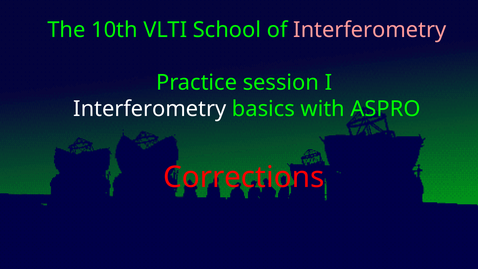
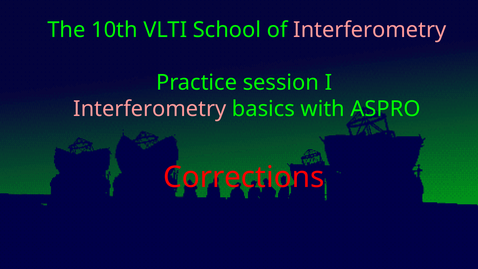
Interferometry at (150, 109) colour: white -> pink
